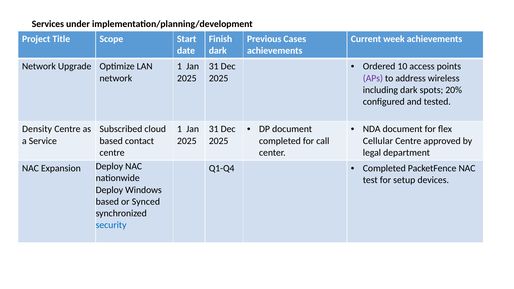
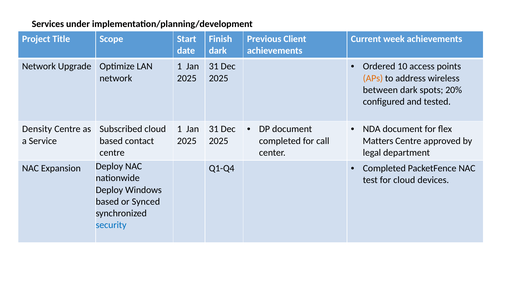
Cases: Cases -> Client
APs colour: purple -> orange
including: including -> between
Cellular: Cellular -> Matters
for setup: setup -> cloud
